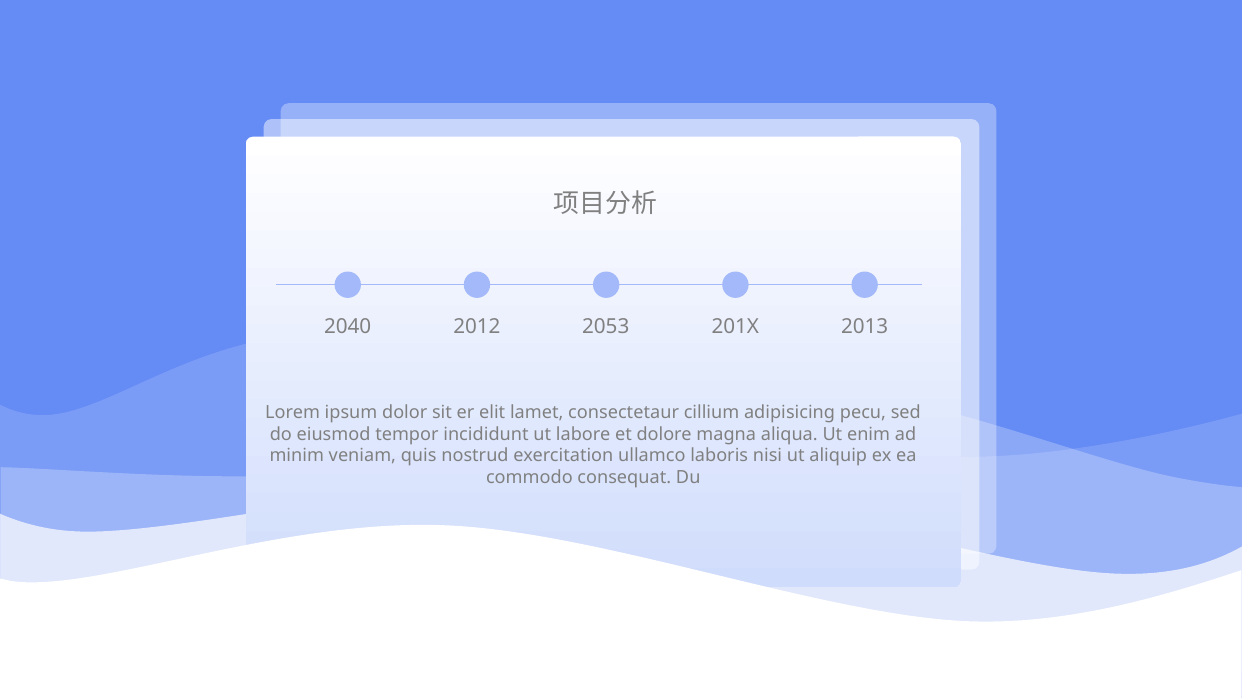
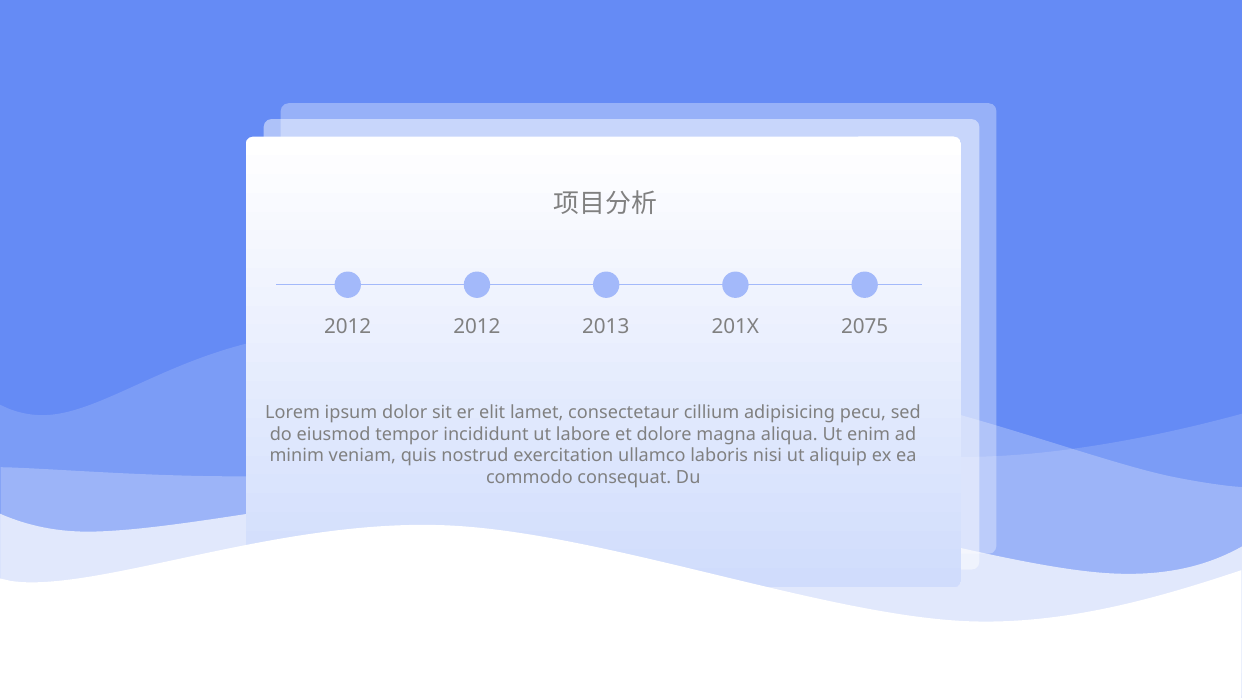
2040 at (348, 327): 2040 -> 2012
2053: 2053 -> 2013
2013: 2013 -> 2075
